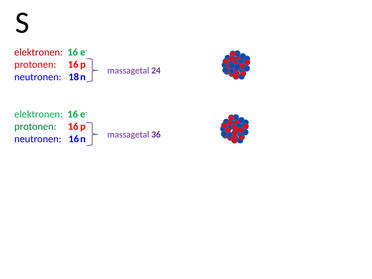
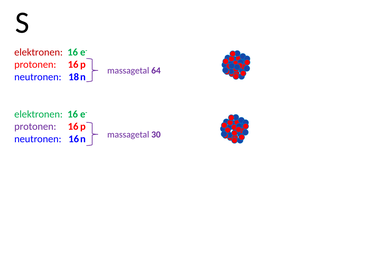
24: 24 -> 64
protonen at (35, 127) colour: green -> purple
36: 36 -> 30
